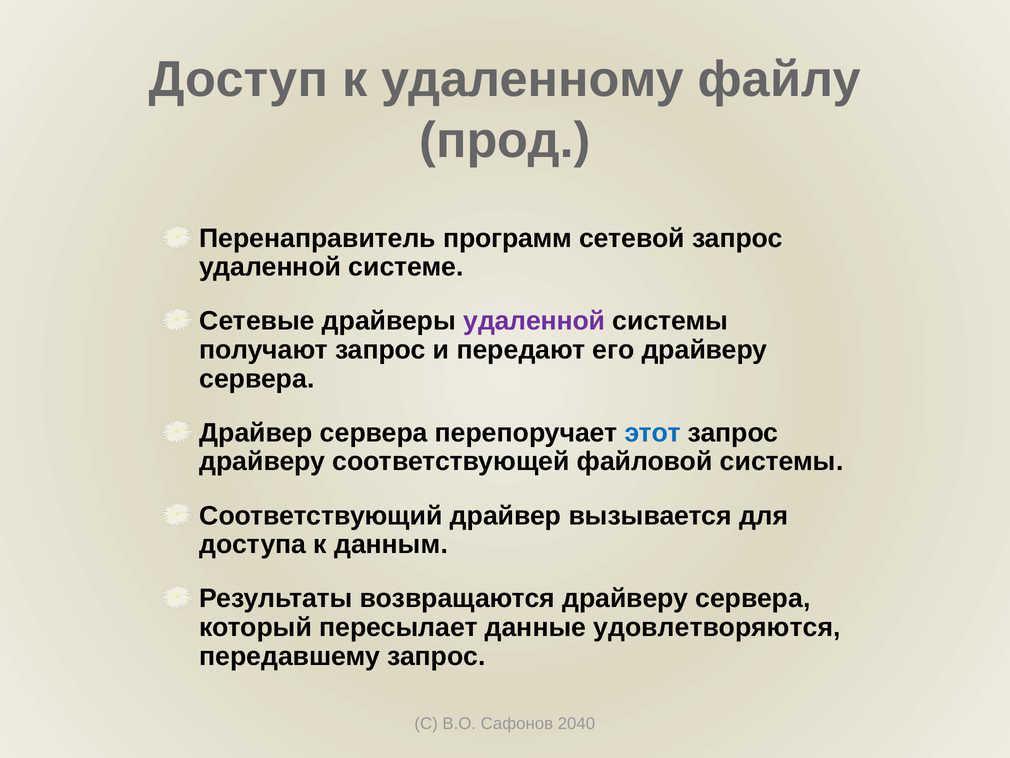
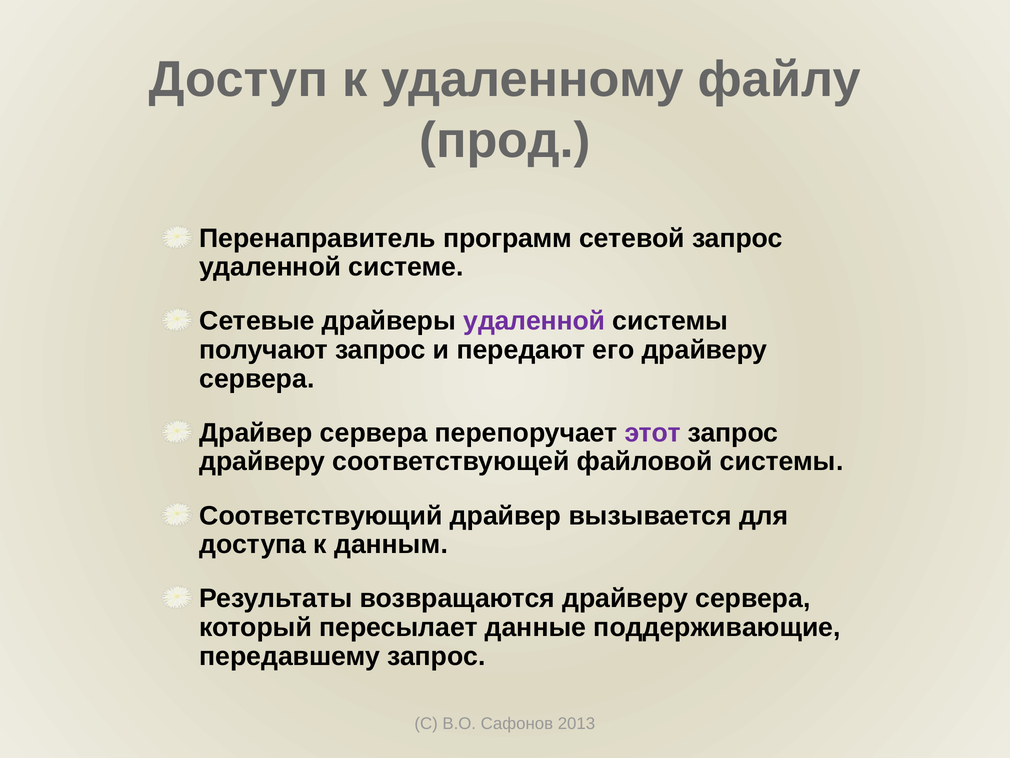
этот colour: blue -> purple
удовлетворяются: удовлетворяются -> поддерживающие
2040: 2040 -> 2013
